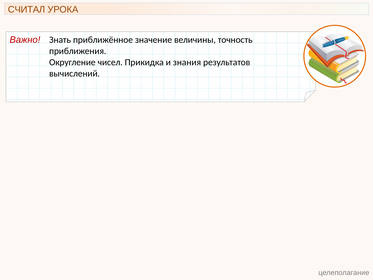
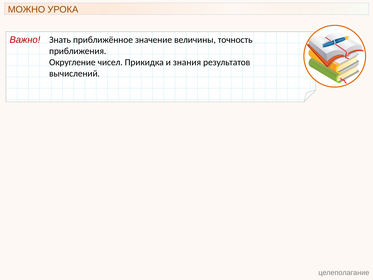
СЧИТАЛ: СЧИТАЛ -> МОЖНО
